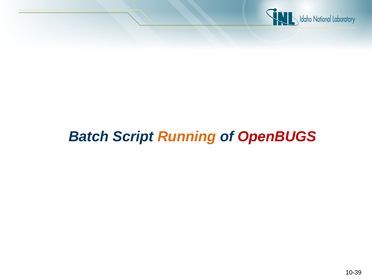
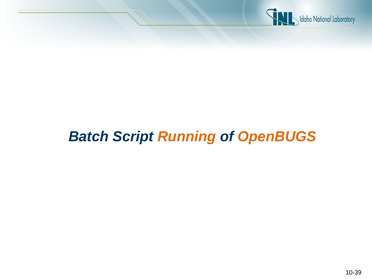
OpenBUGS colour: red -> orange
